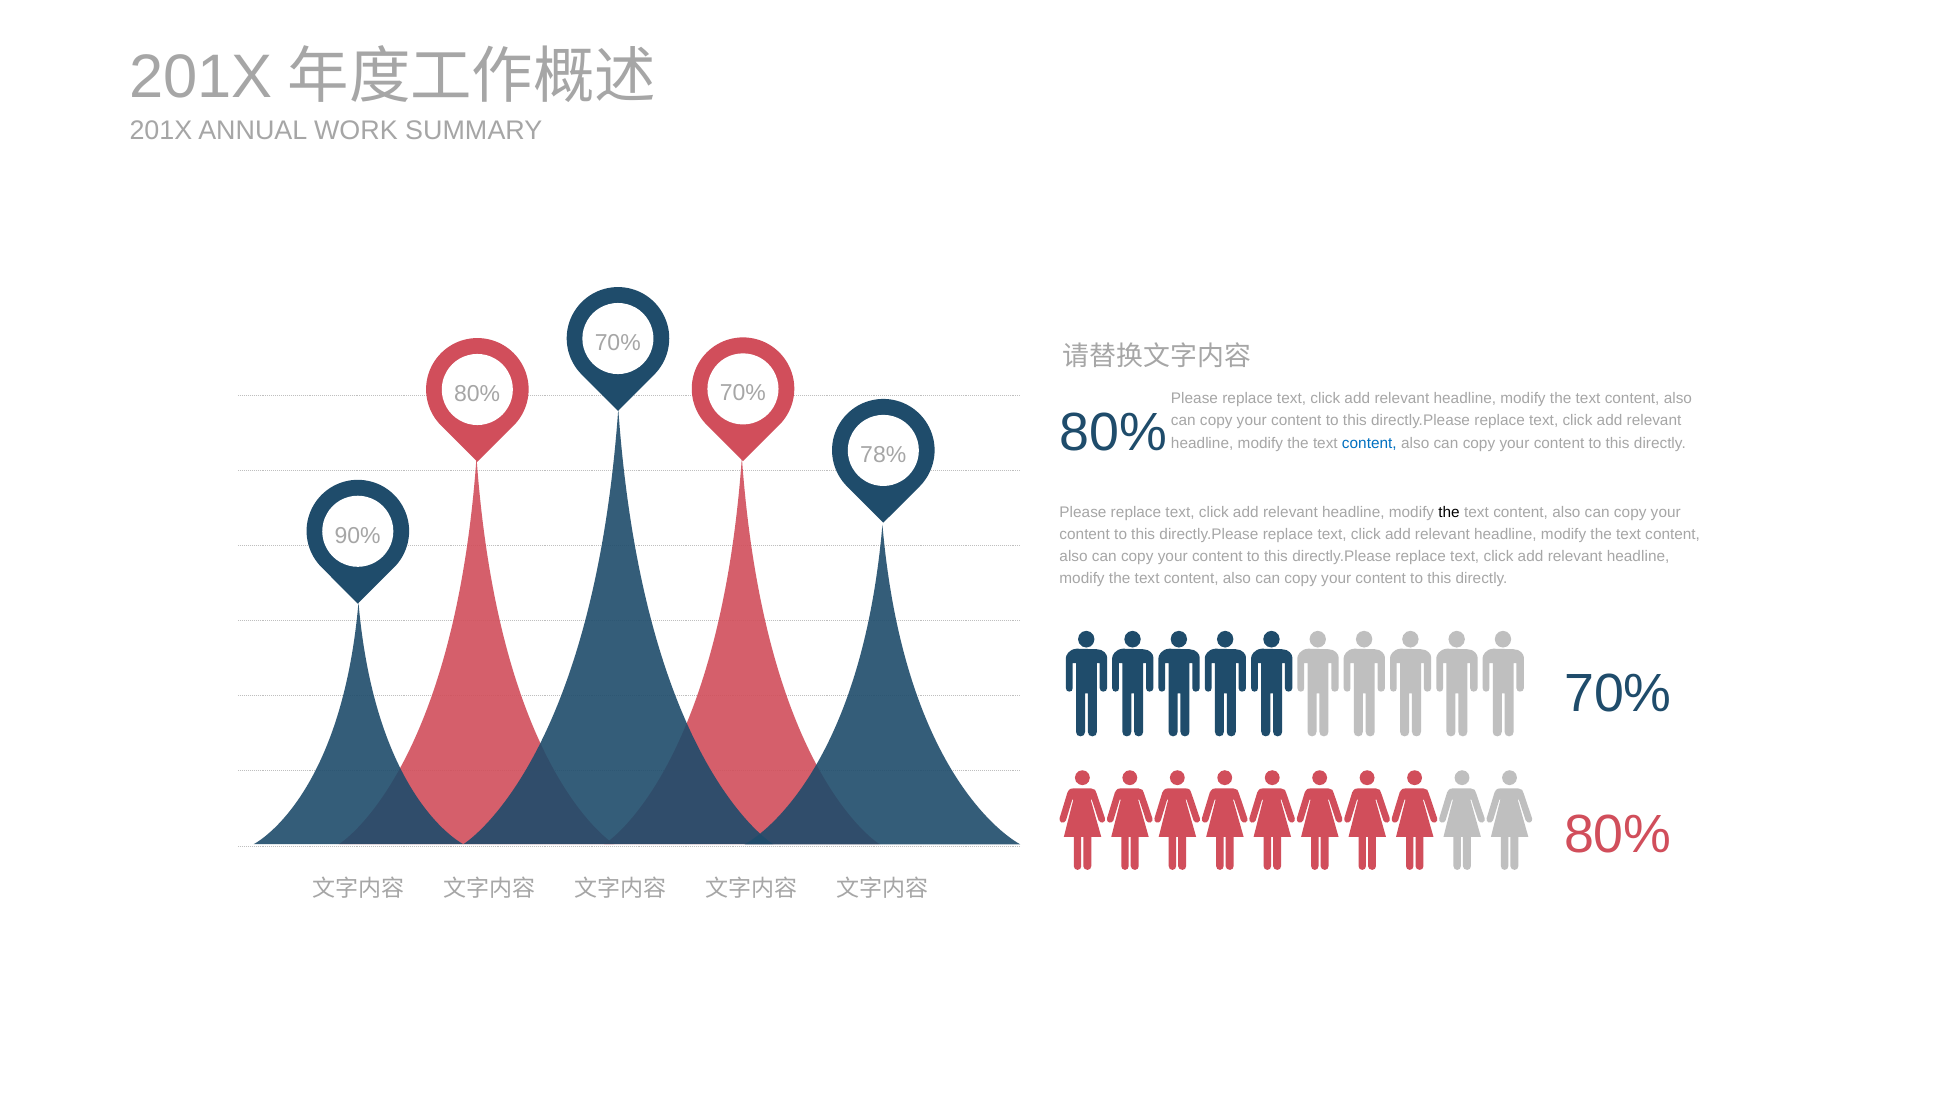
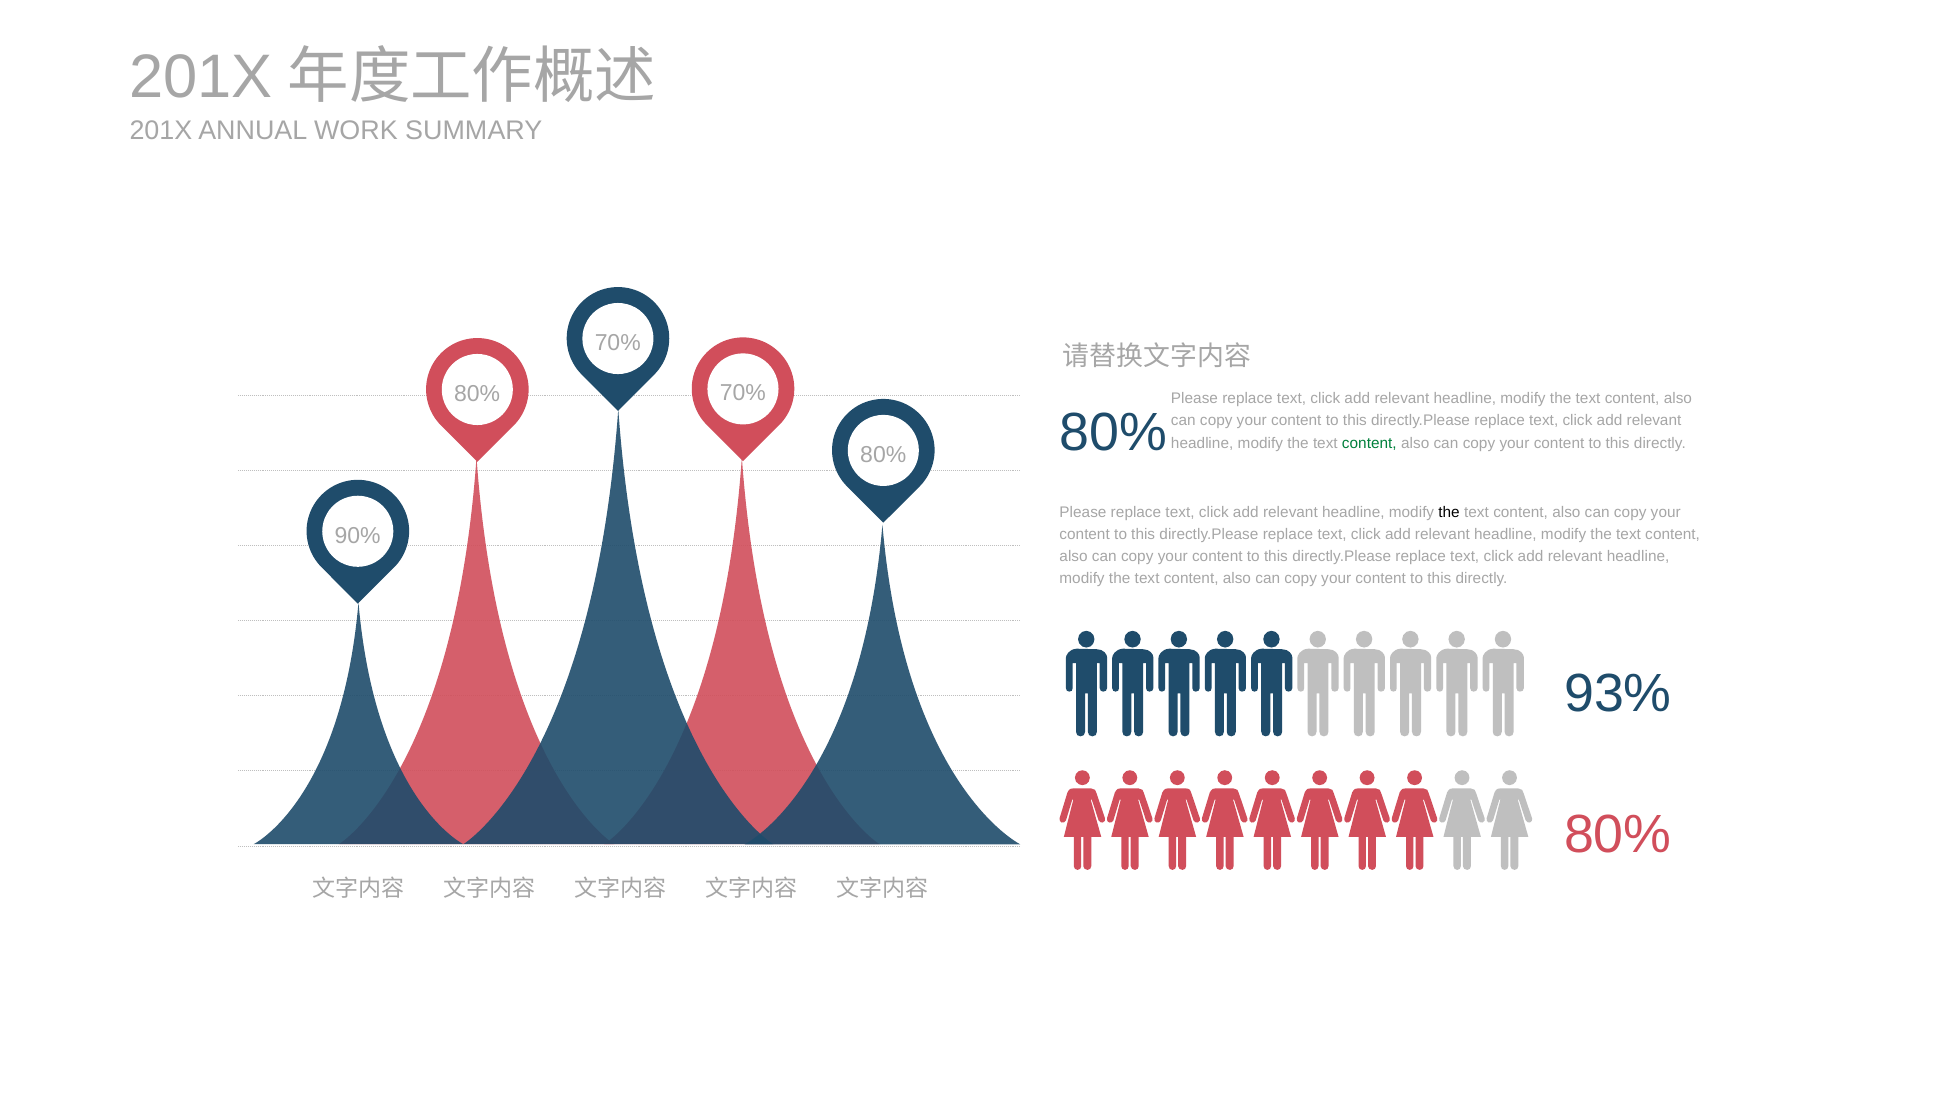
content at (1369, 443) colour: blue -> green
78% at (883, 455): 78% -> 80%
70% at (1618, 694): 70% -> 93%
